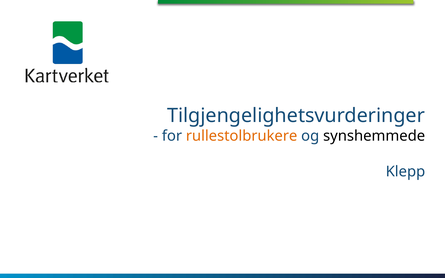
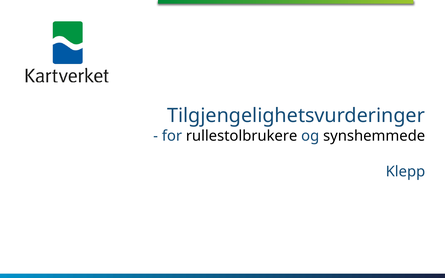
rullestolbrukere colour: orange -> black
